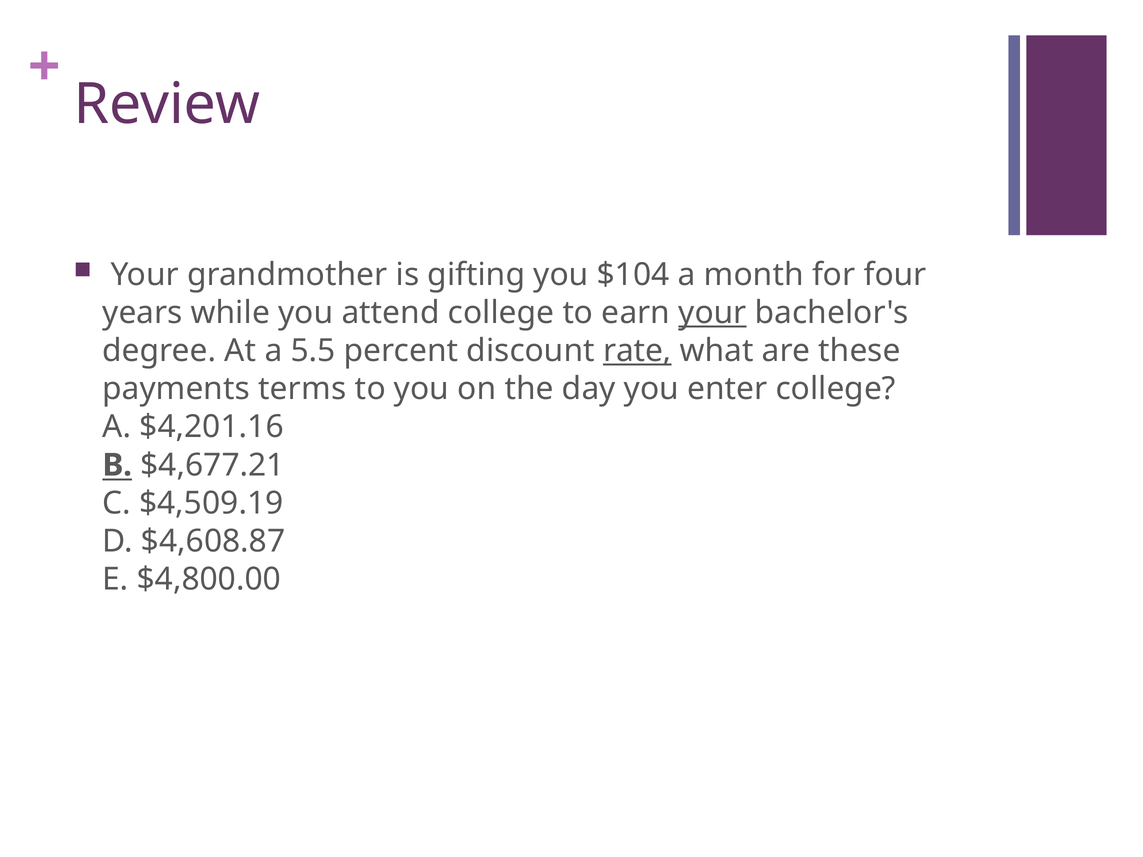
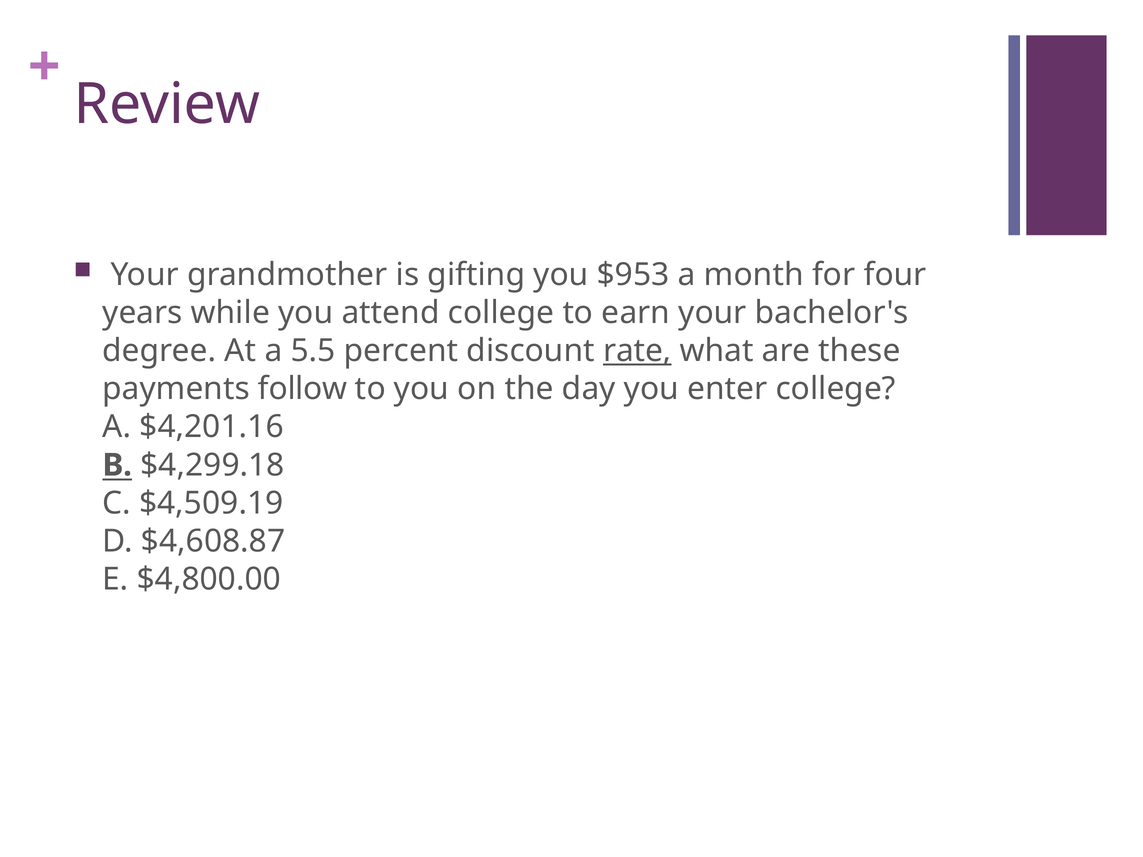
$104: $104 -> $953
your at (712, 313) underline: present -> none
terms: terms -> follow
$4,677.21: $4,677.21 -> $4,299.18
